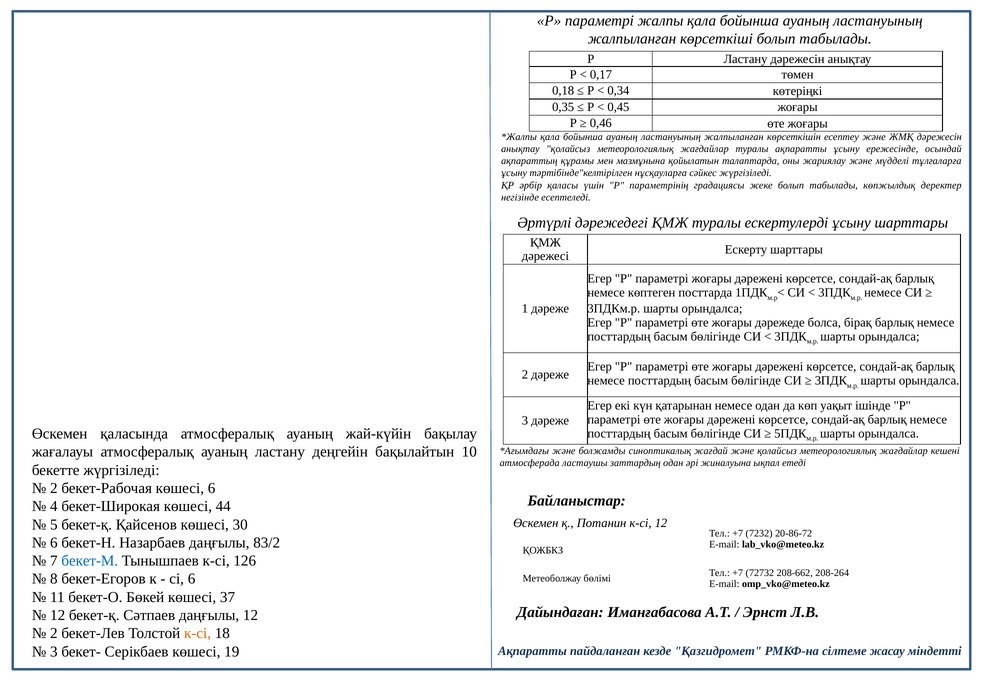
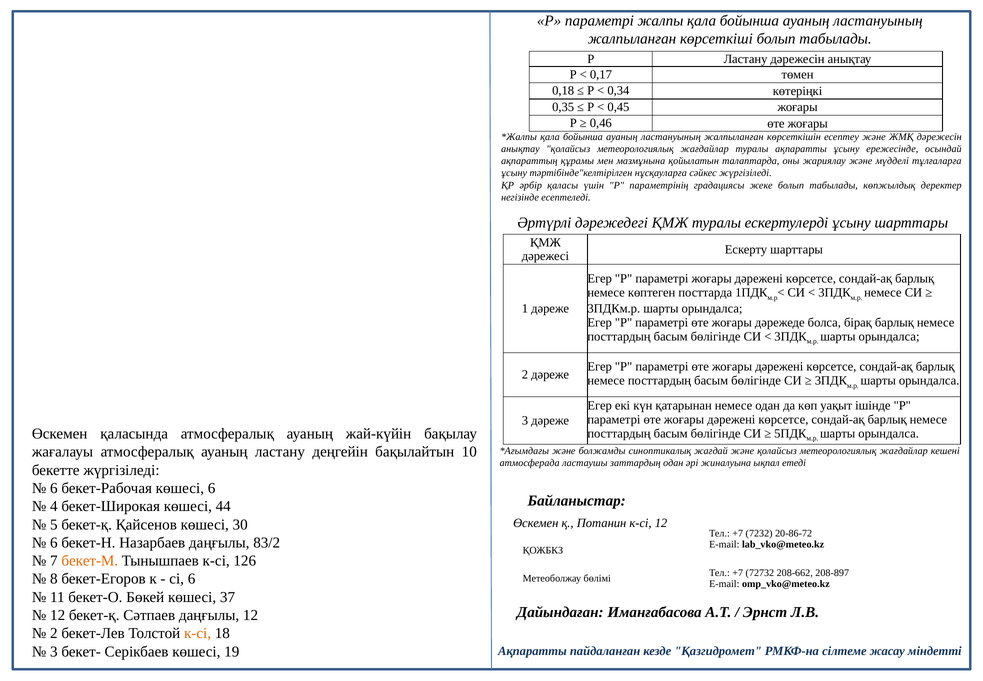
2 at (54, 488): 2 -> 6
бекет-М colour: blue -> orange
208-264: 208-264 -> 208-897
